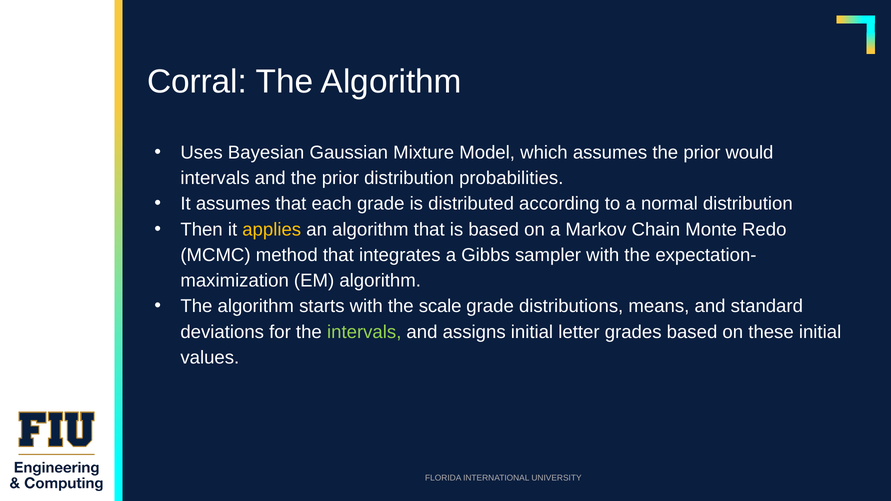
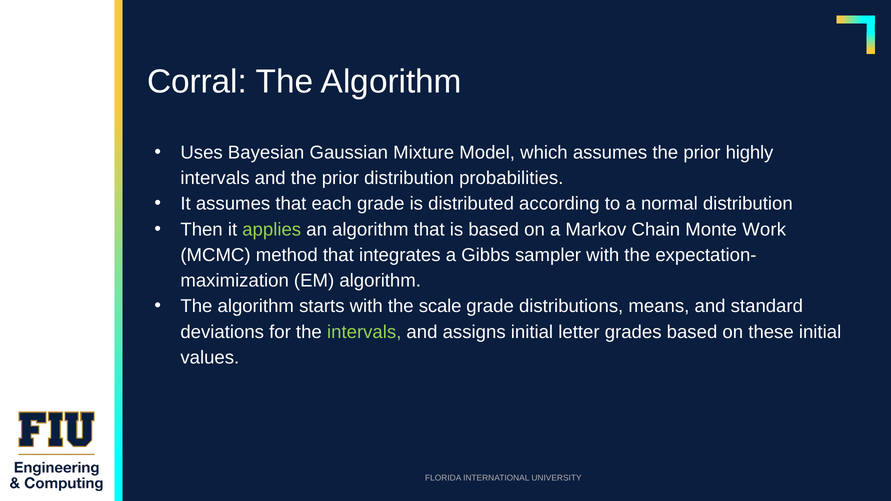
would: would -> highly
applies colour: yellow -> light green
Redo: Redo -> Work
